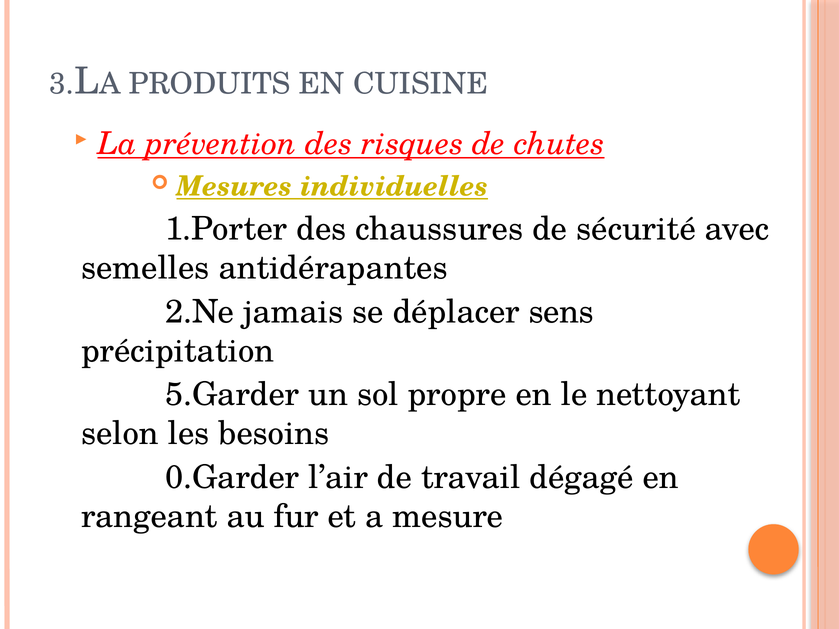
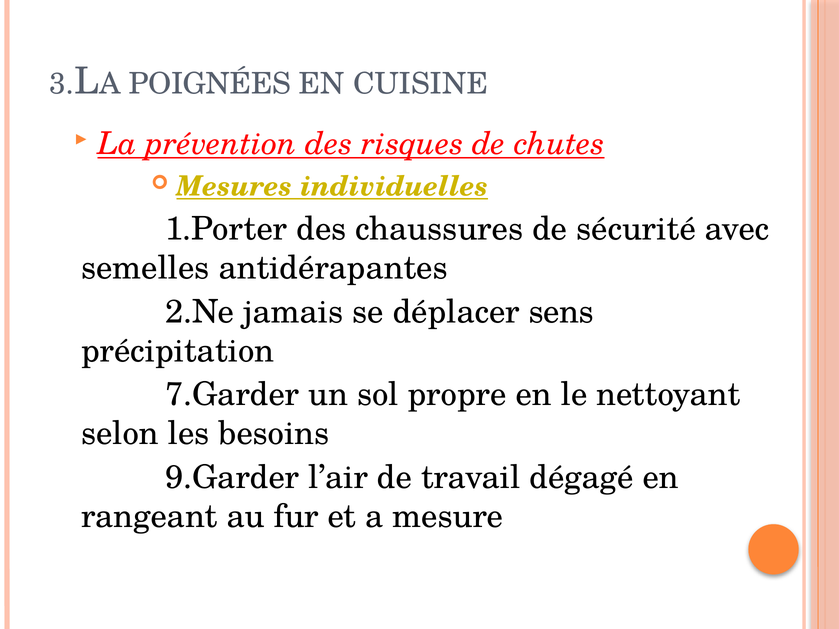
PRODUITS: PRODUITS -> POIGNÉES
5.Garder: 5.Garder -> 7.Garder
0.Garder: 0.Garder -> 9.Garder
